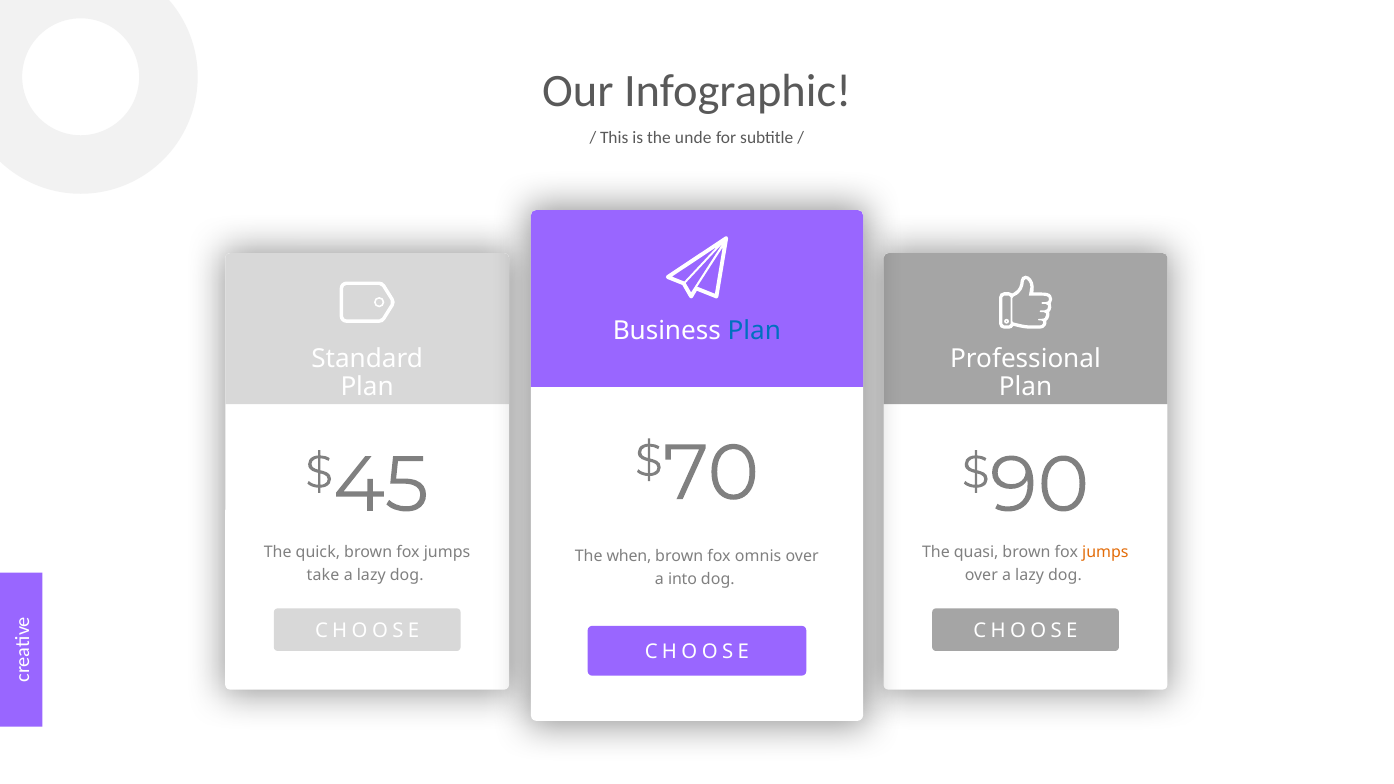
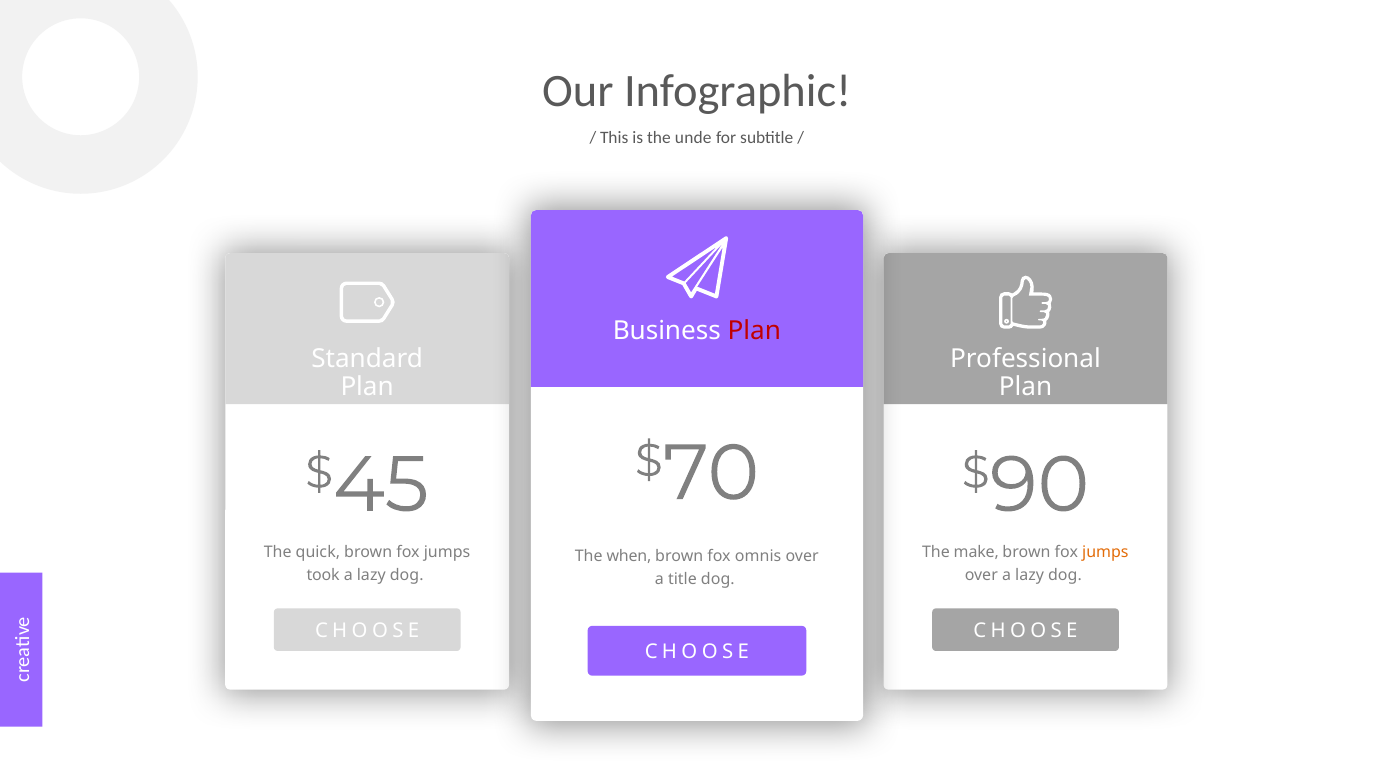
Plan at (754, 330) colour: blue -> red
quasi: quasi -> make
take: take -> took
into: into -> title
